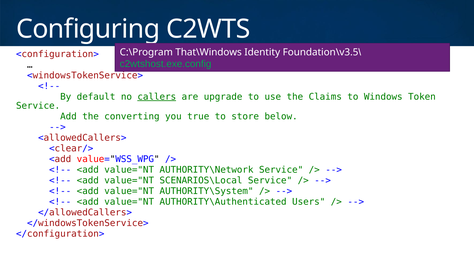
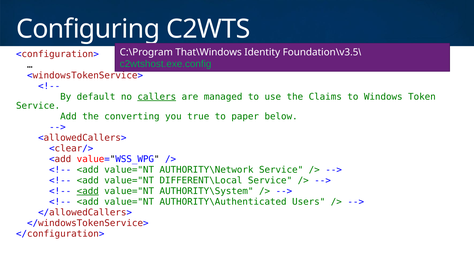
upgrade: upgrade -> managed
store: store -> paper
SCENARIOS\Local: SCENARIOS\Local -> DIFFERENT\Local
<add at (88, 192) underline: none -> present
